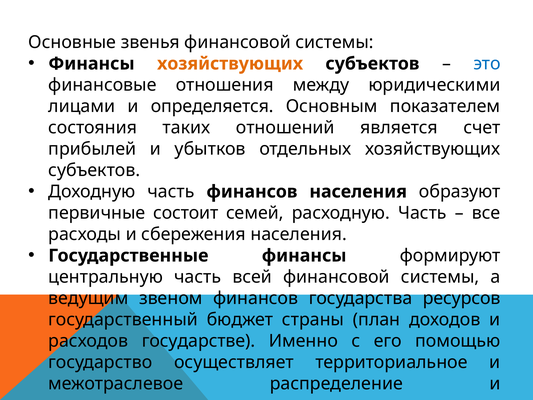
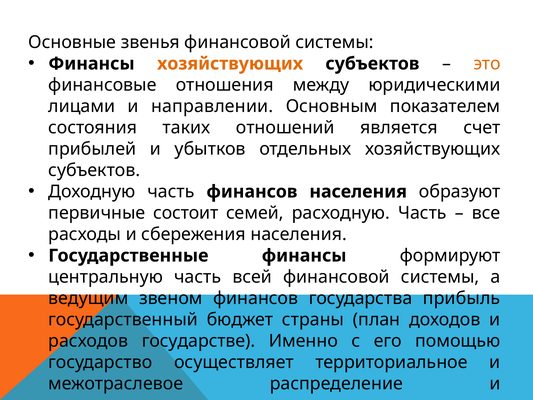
это colour: blue -> orange
определяется: определяется -> направлении
ресурсов: ресурсов -> прибыль
